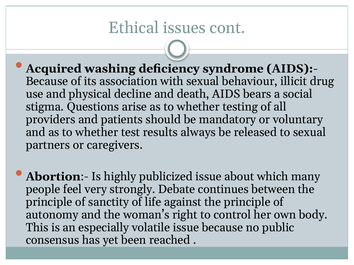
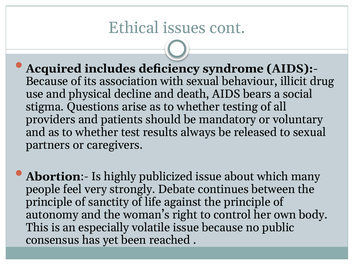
washing: washing -> includes
